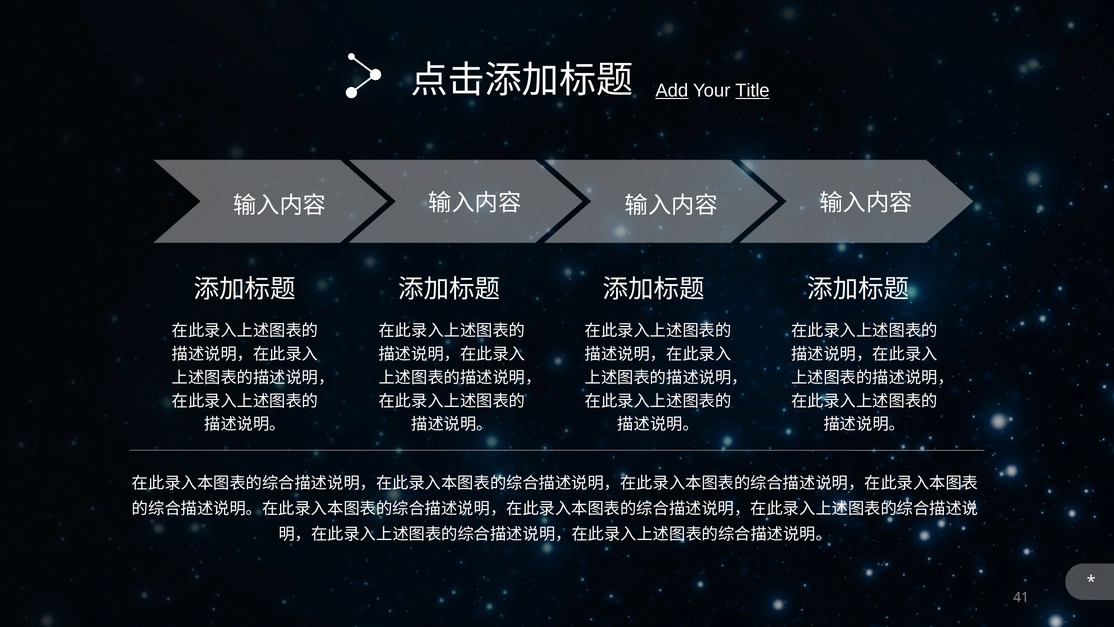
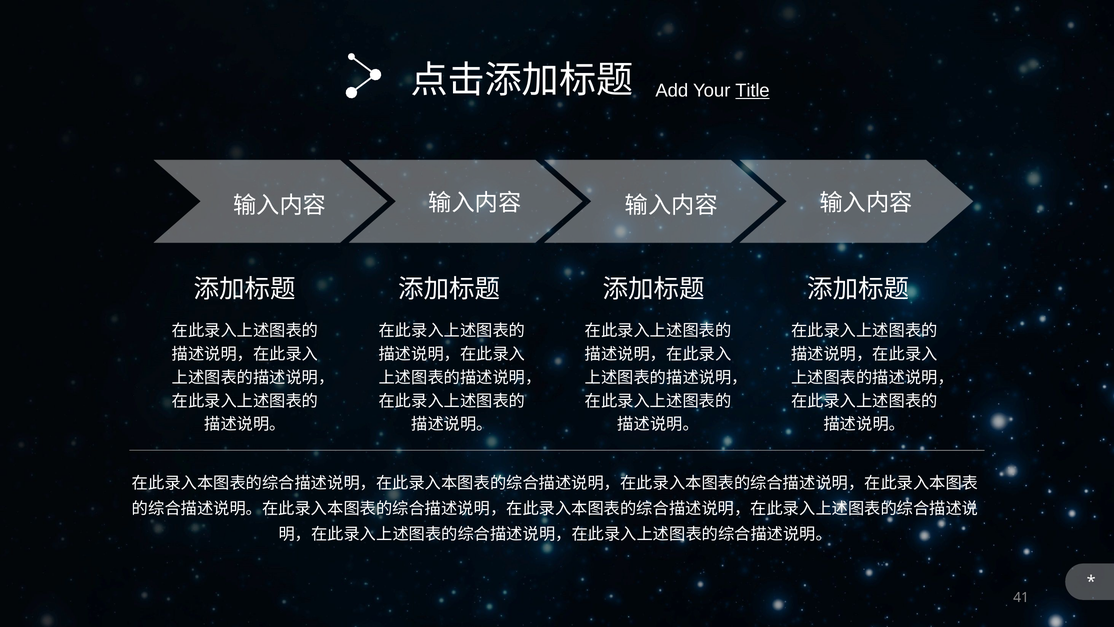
Add underline: present -> none
